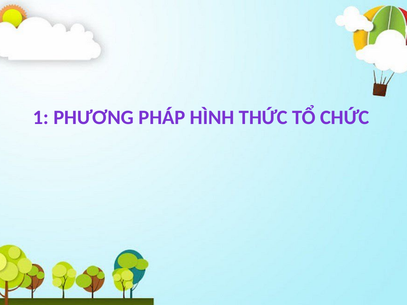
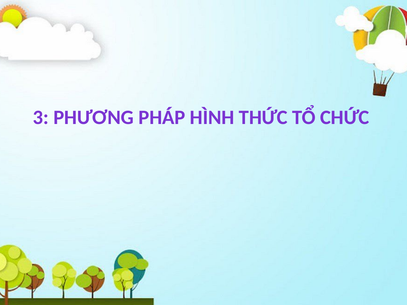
1: 1 -> 3
